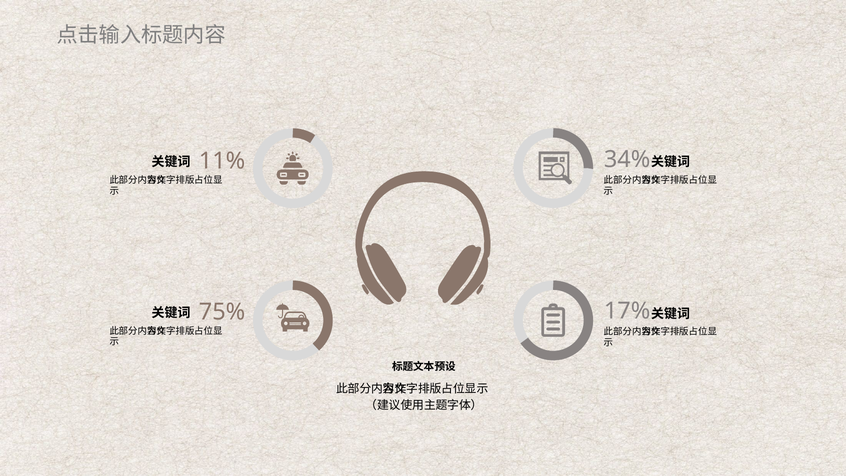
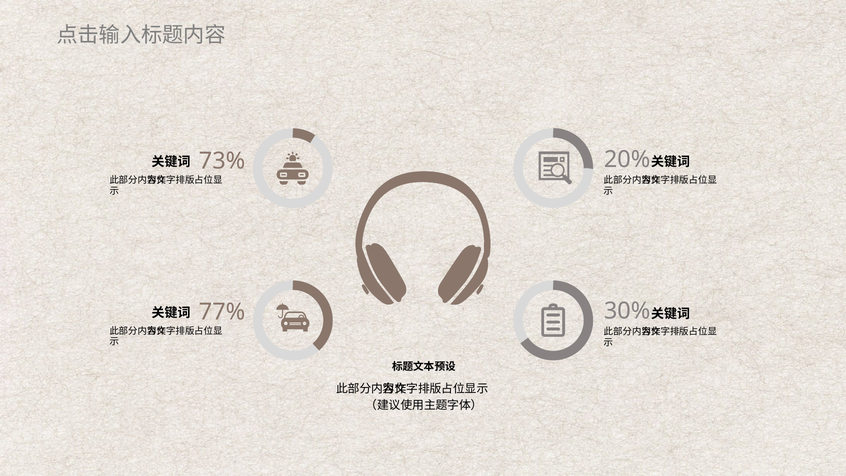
34%: 34% -> 20%
11%: 11% -> 73%
17%: 17% -> 30%
75%: 75% -> 77%
